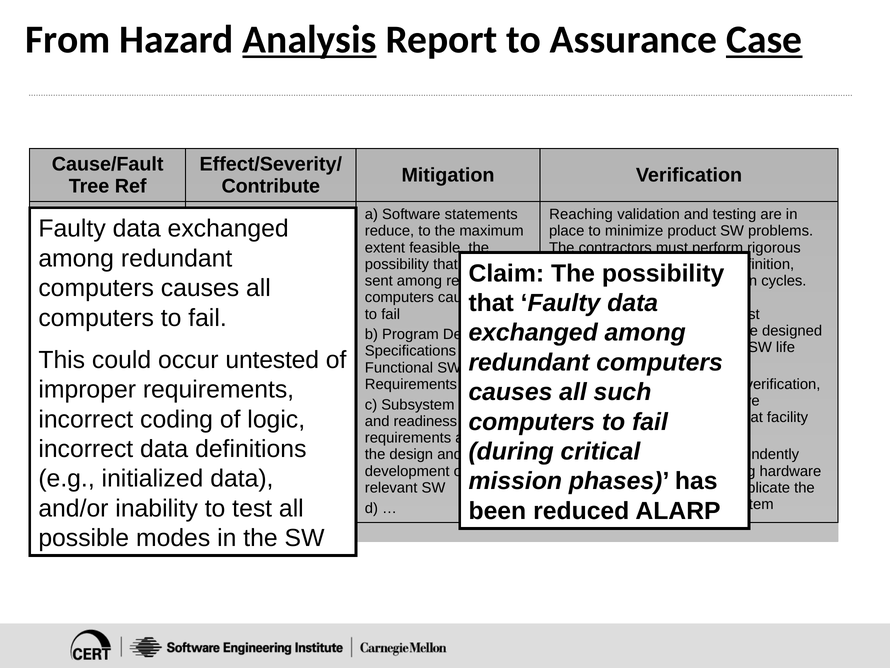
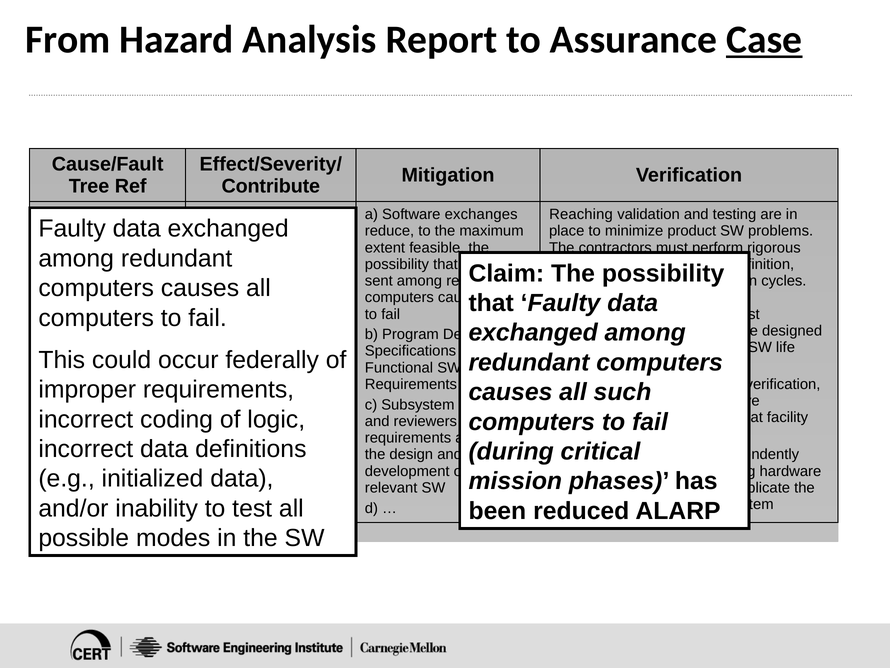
Analysis underline: present -> none
statements: statements -> exchanges
untested: untested -> federally
readiness: readiness -> reviewers
